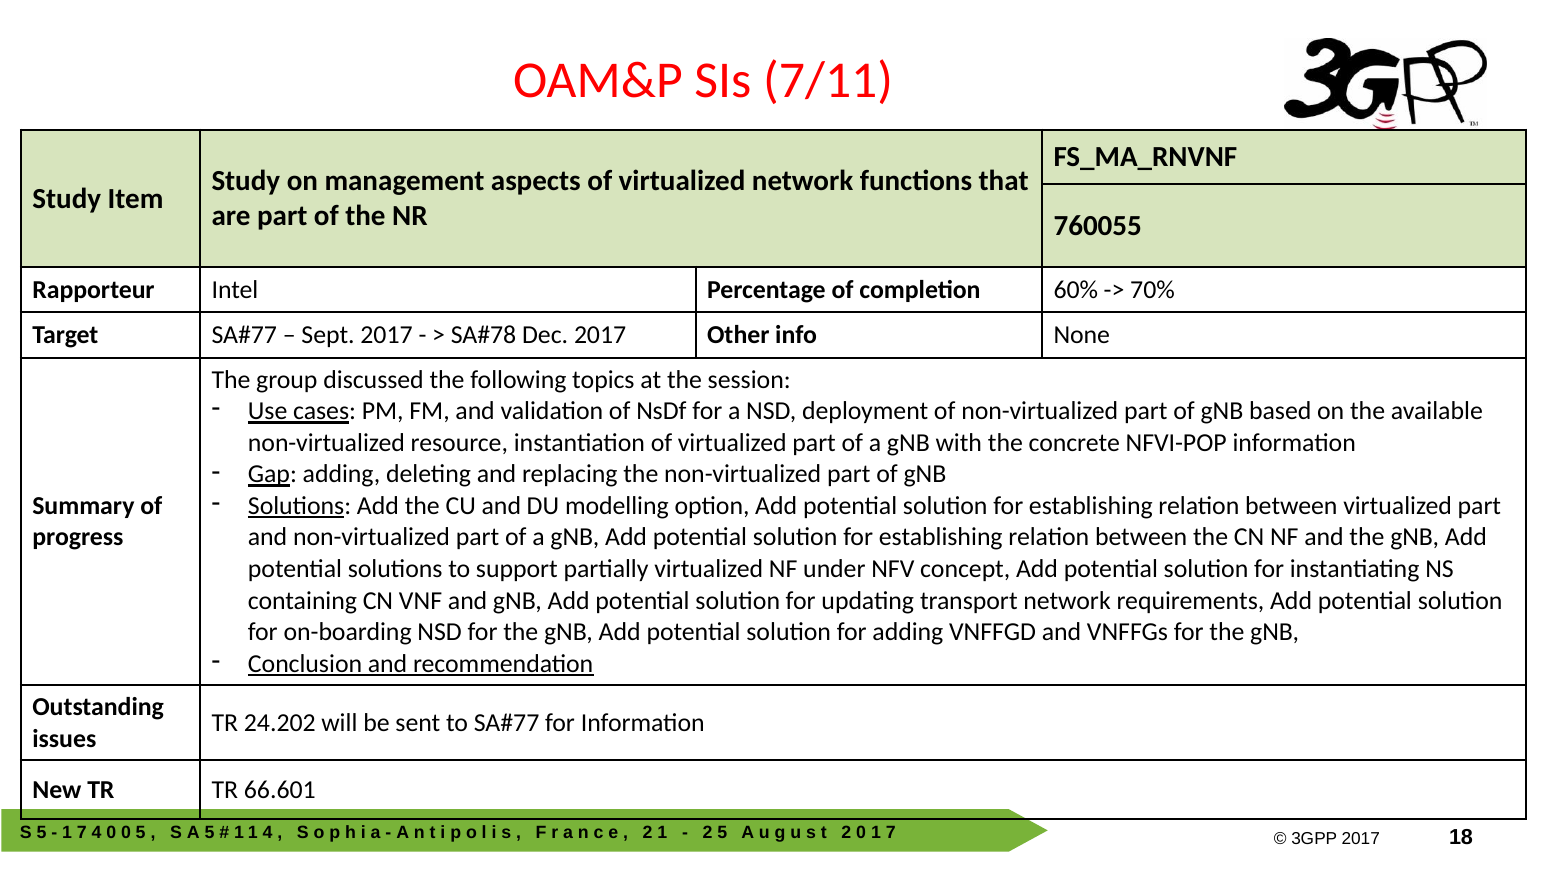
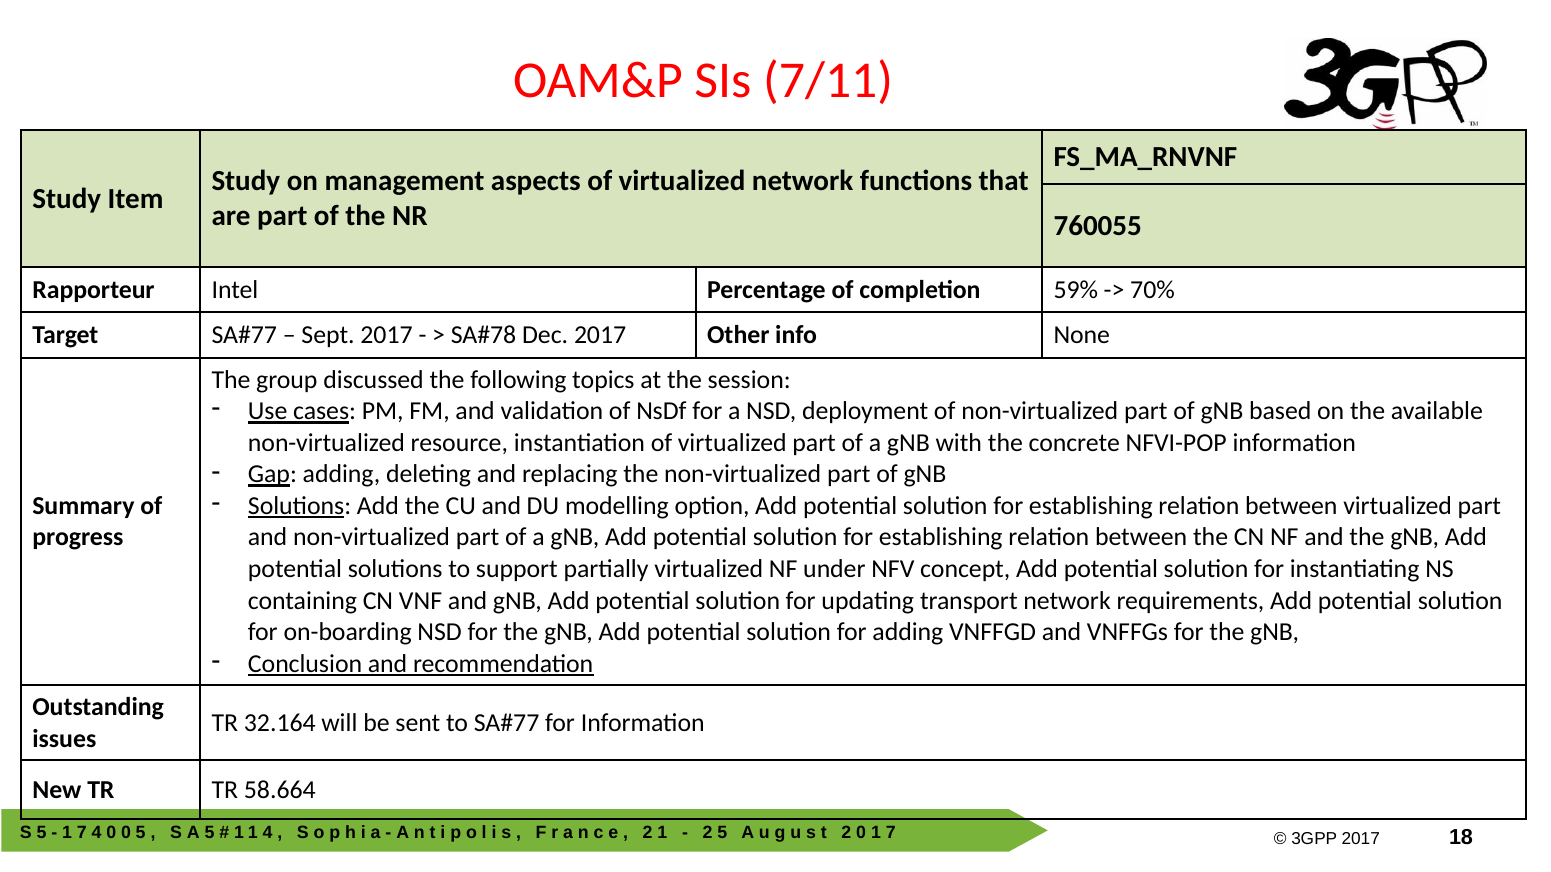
60%: 60% -> 59%
24.202: 24.202 -> 32.164
66.601: 66.601 -> 58.664
